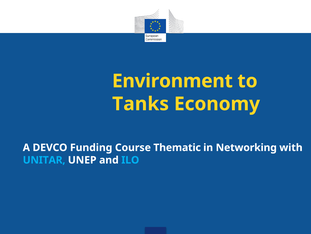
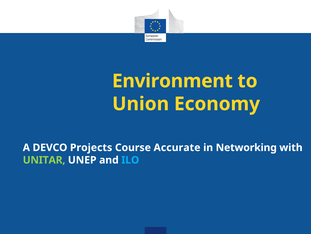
Tanks: Tanks -> Union
Funding: Funding -> Projects
Thematic: Thematic -> Accurate
UNITAR colour: light blue -> light green
